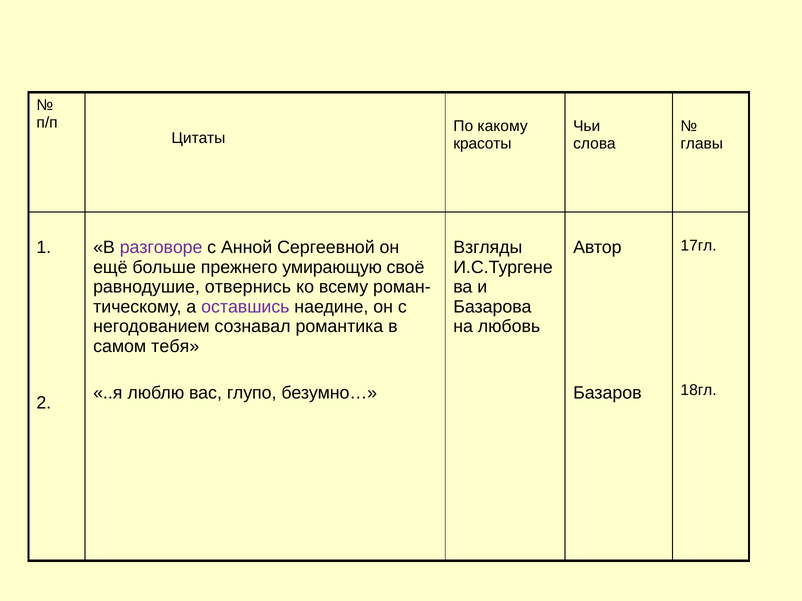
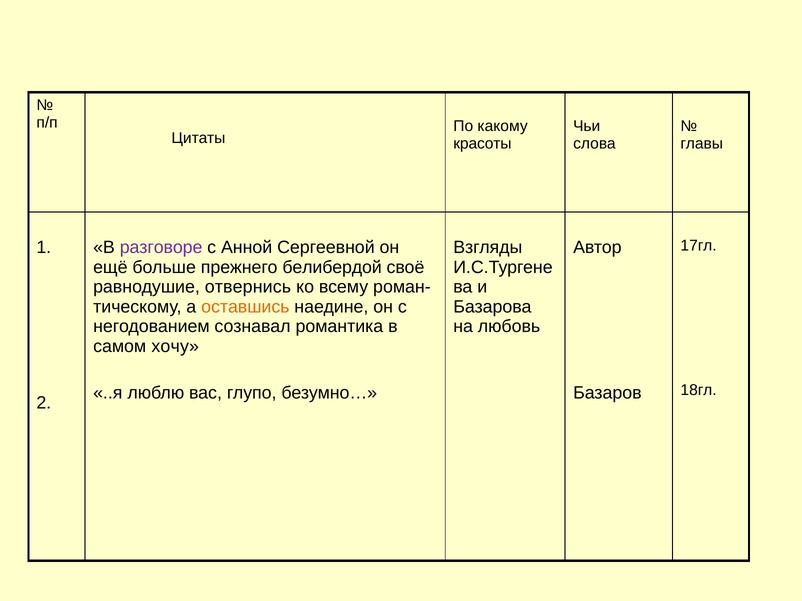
умирающую: умирающую -> белибердой
оставшись colour: purple -> orange
тебя: тебя -> хочу
